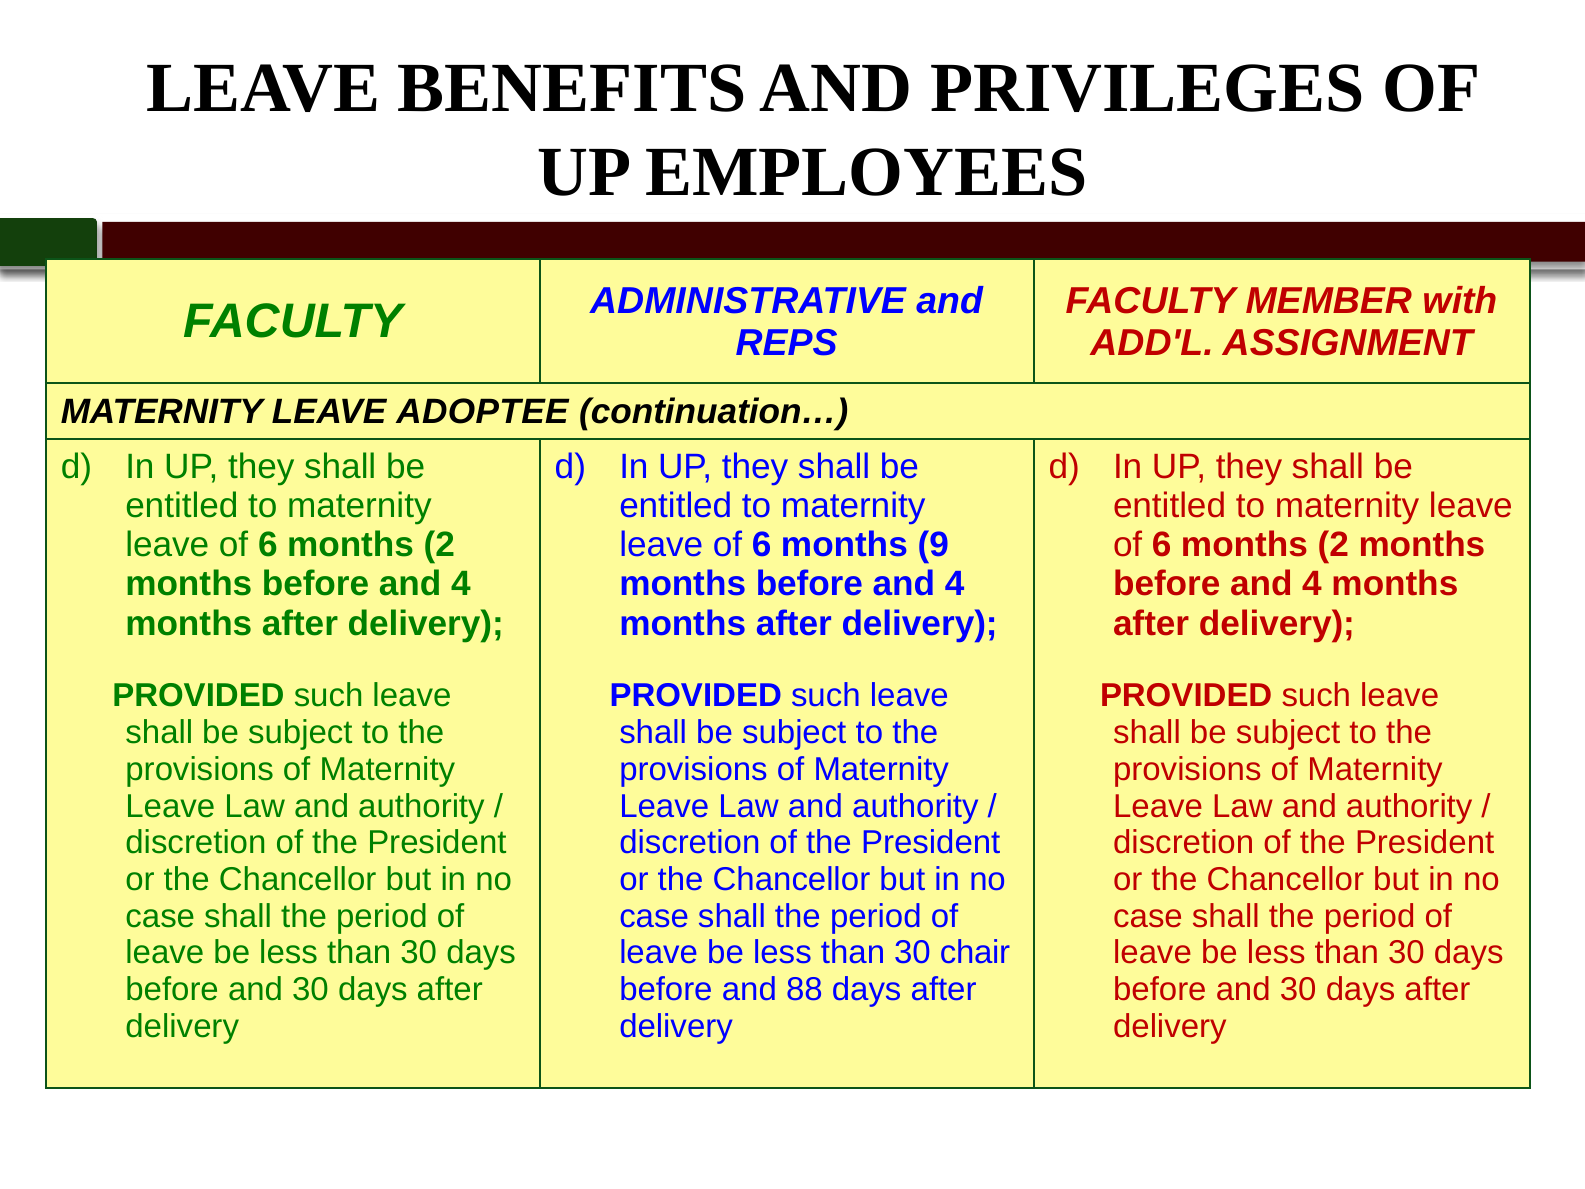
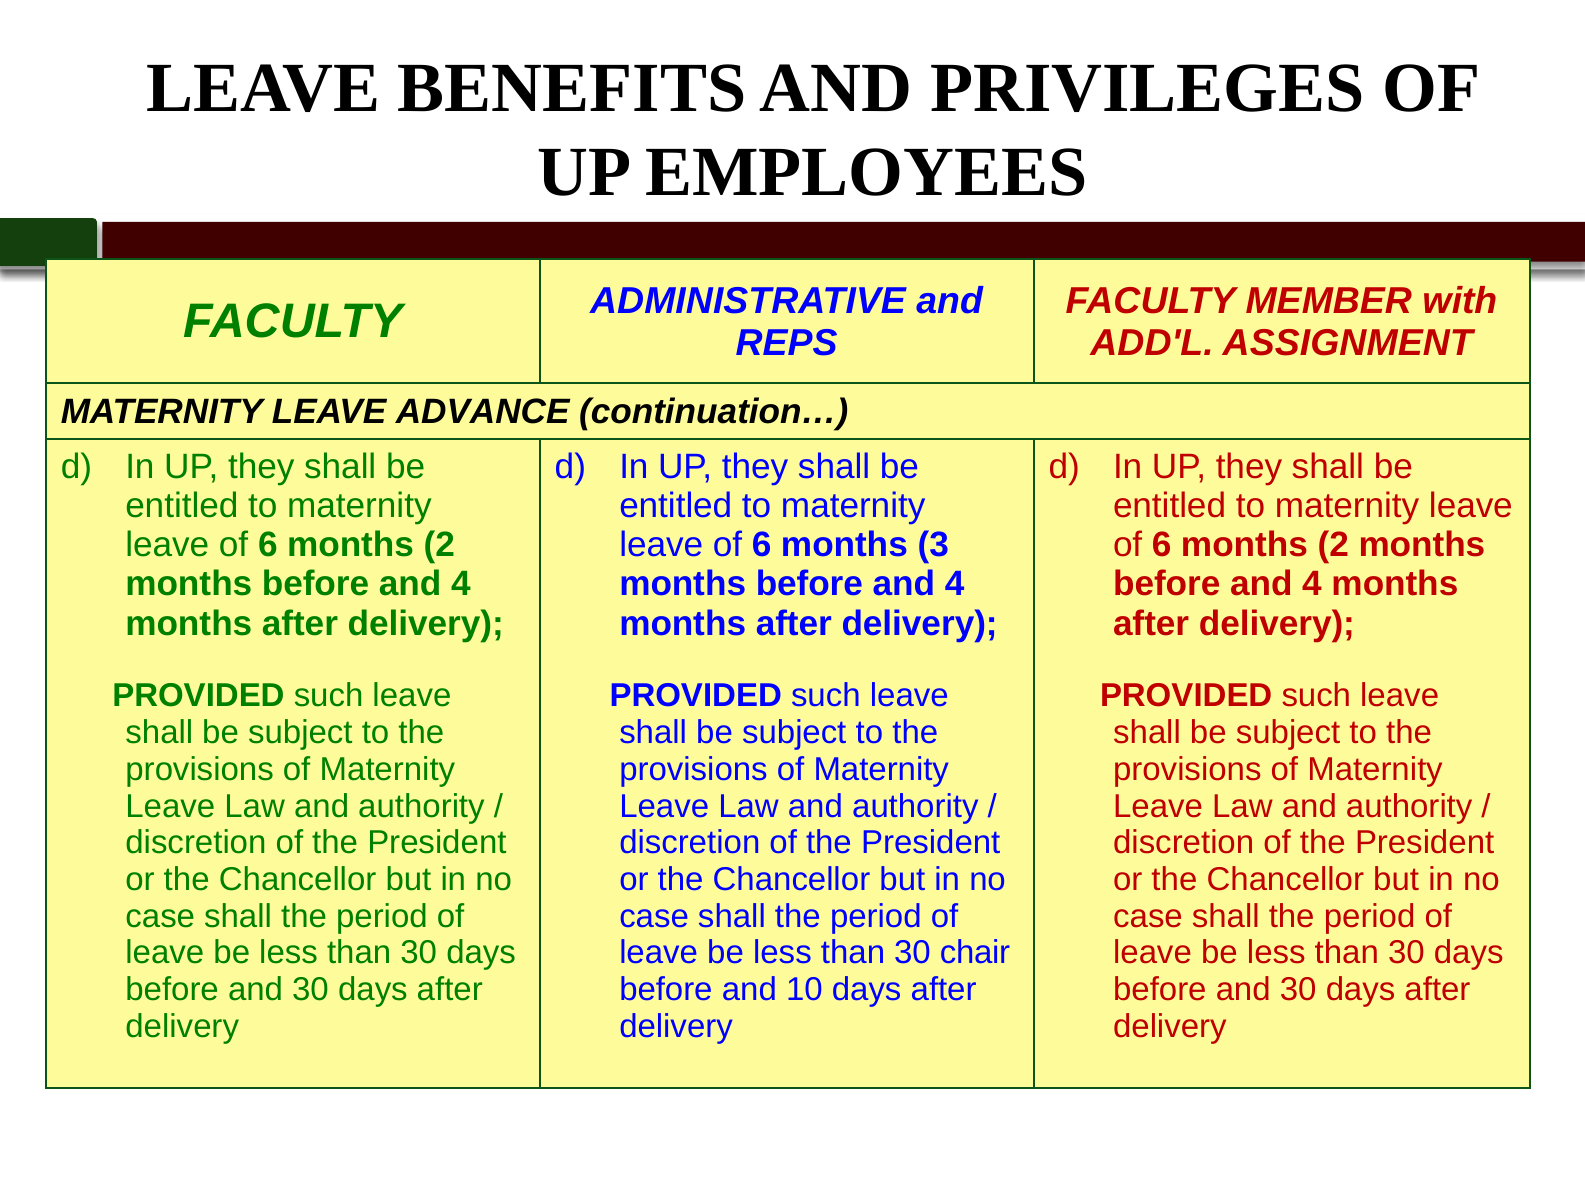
ADOPTEE: ADOPTEE -> ADVANCE
9: 9 -> 3
88: 88 -> 10
